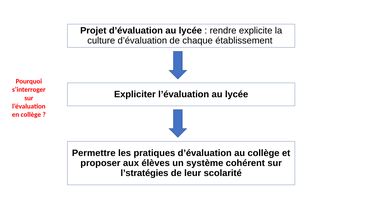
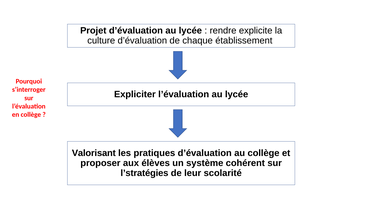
Permettre: Permettre -> Valorisant
